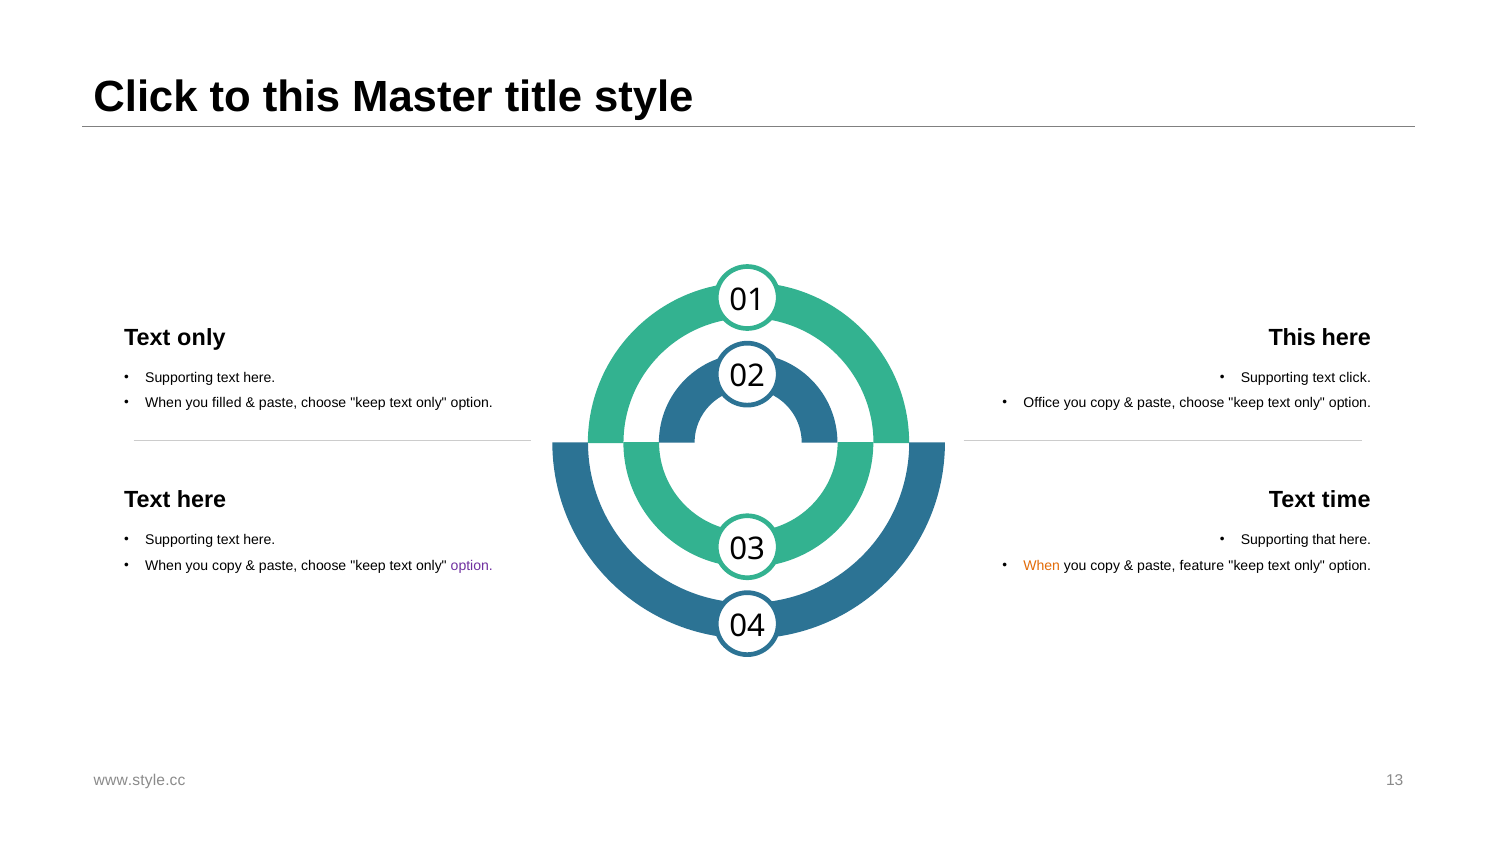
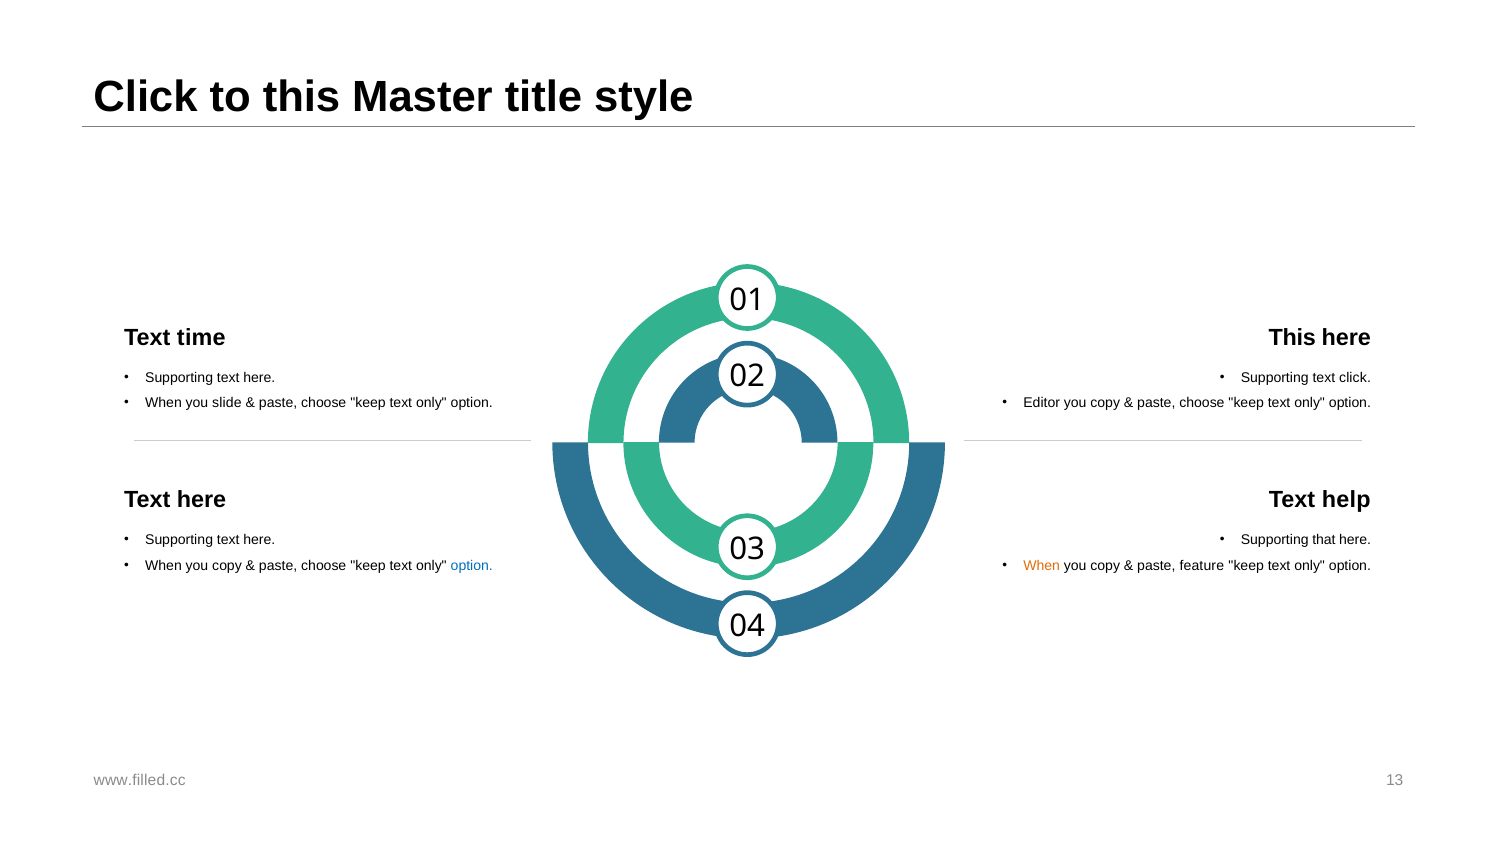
only at (201, 338): only -> time
filled: filled -> slide
Office: Office -> Editor
time: time -> help
option at (472, 565) colour: purple -> blue
www.style.cc: www.style.cc -> www.filled.cc
